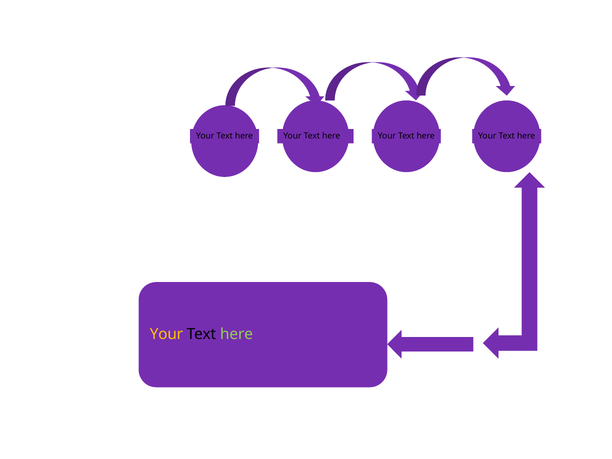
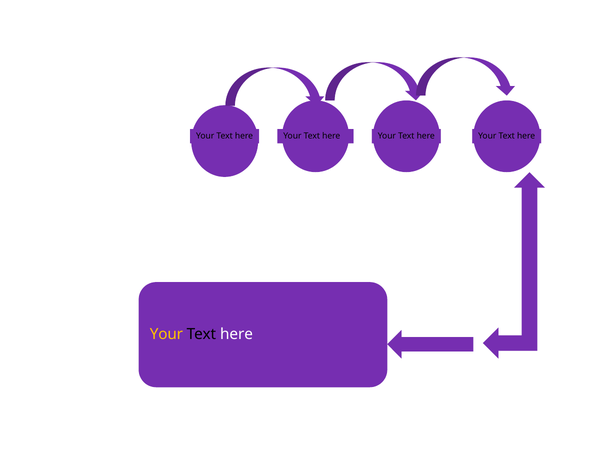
here at (236, 334) colour: light green -> white
